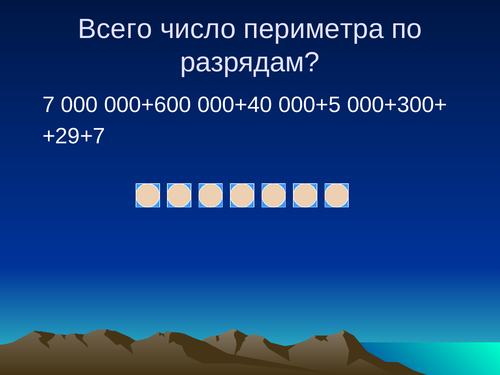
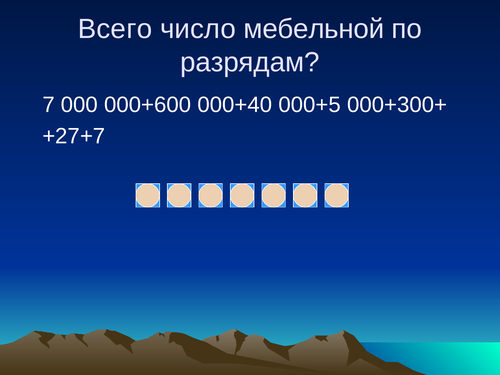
периметра: периметра -> мебельной
+29+7: +29+7 -> +27+7
